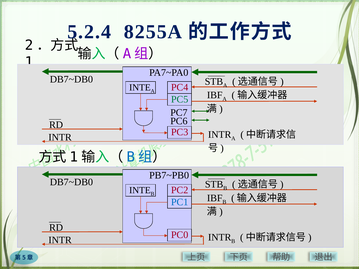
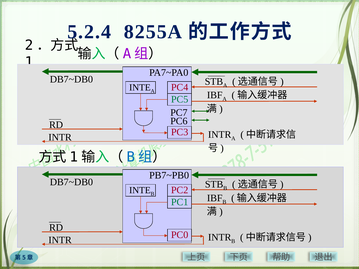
PC1 colour: blue -> green
